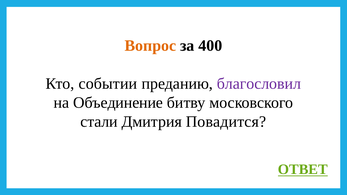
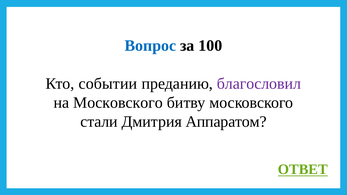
Вопрос colour: orange -> blue
400: 400 -> 100
на Объединение: Объединение -> Московского
Повадится: Повадится -> Аппаратом
